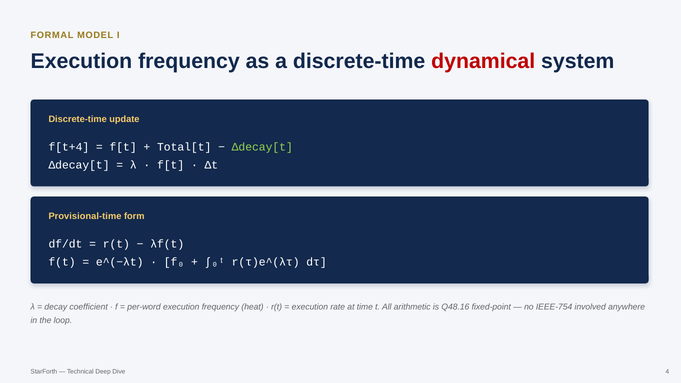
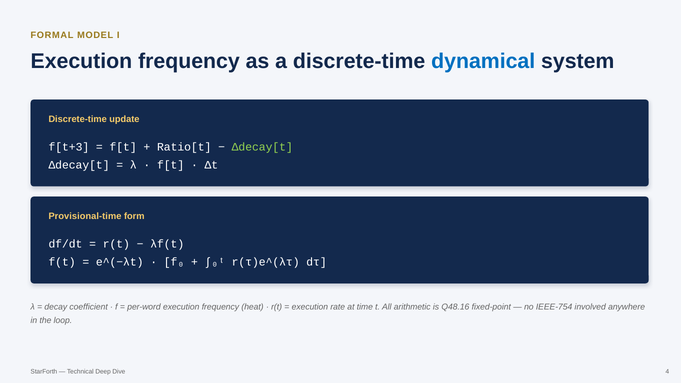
dynamical colour: red -> blue
f[t+4: f[t+4 -> f[t+3
Total[t: Total[t -> Ratio[t
